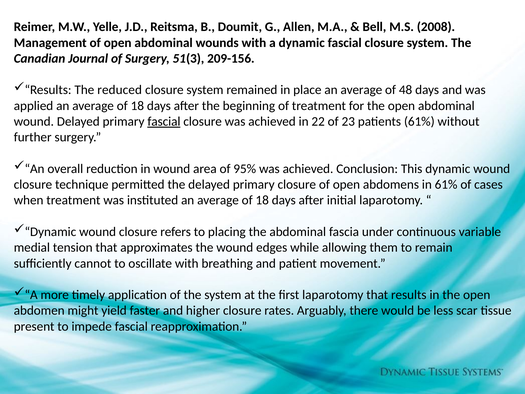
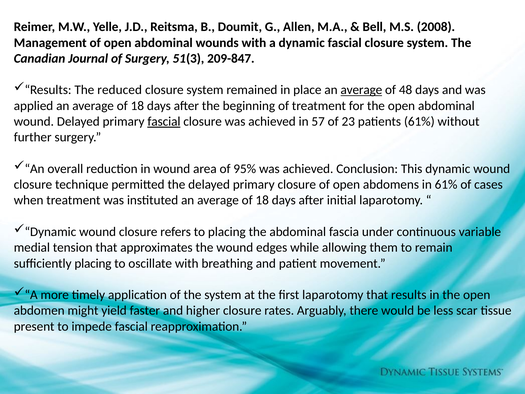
209-156: 209-156 -> 209-847
average at (361, 90) underline: none -> present
22: 22 -> 57
sufficiently cannot: cannot -> placing
